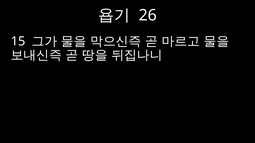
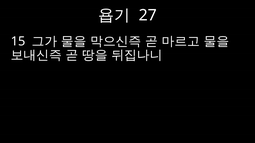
26: 26 -> 27
